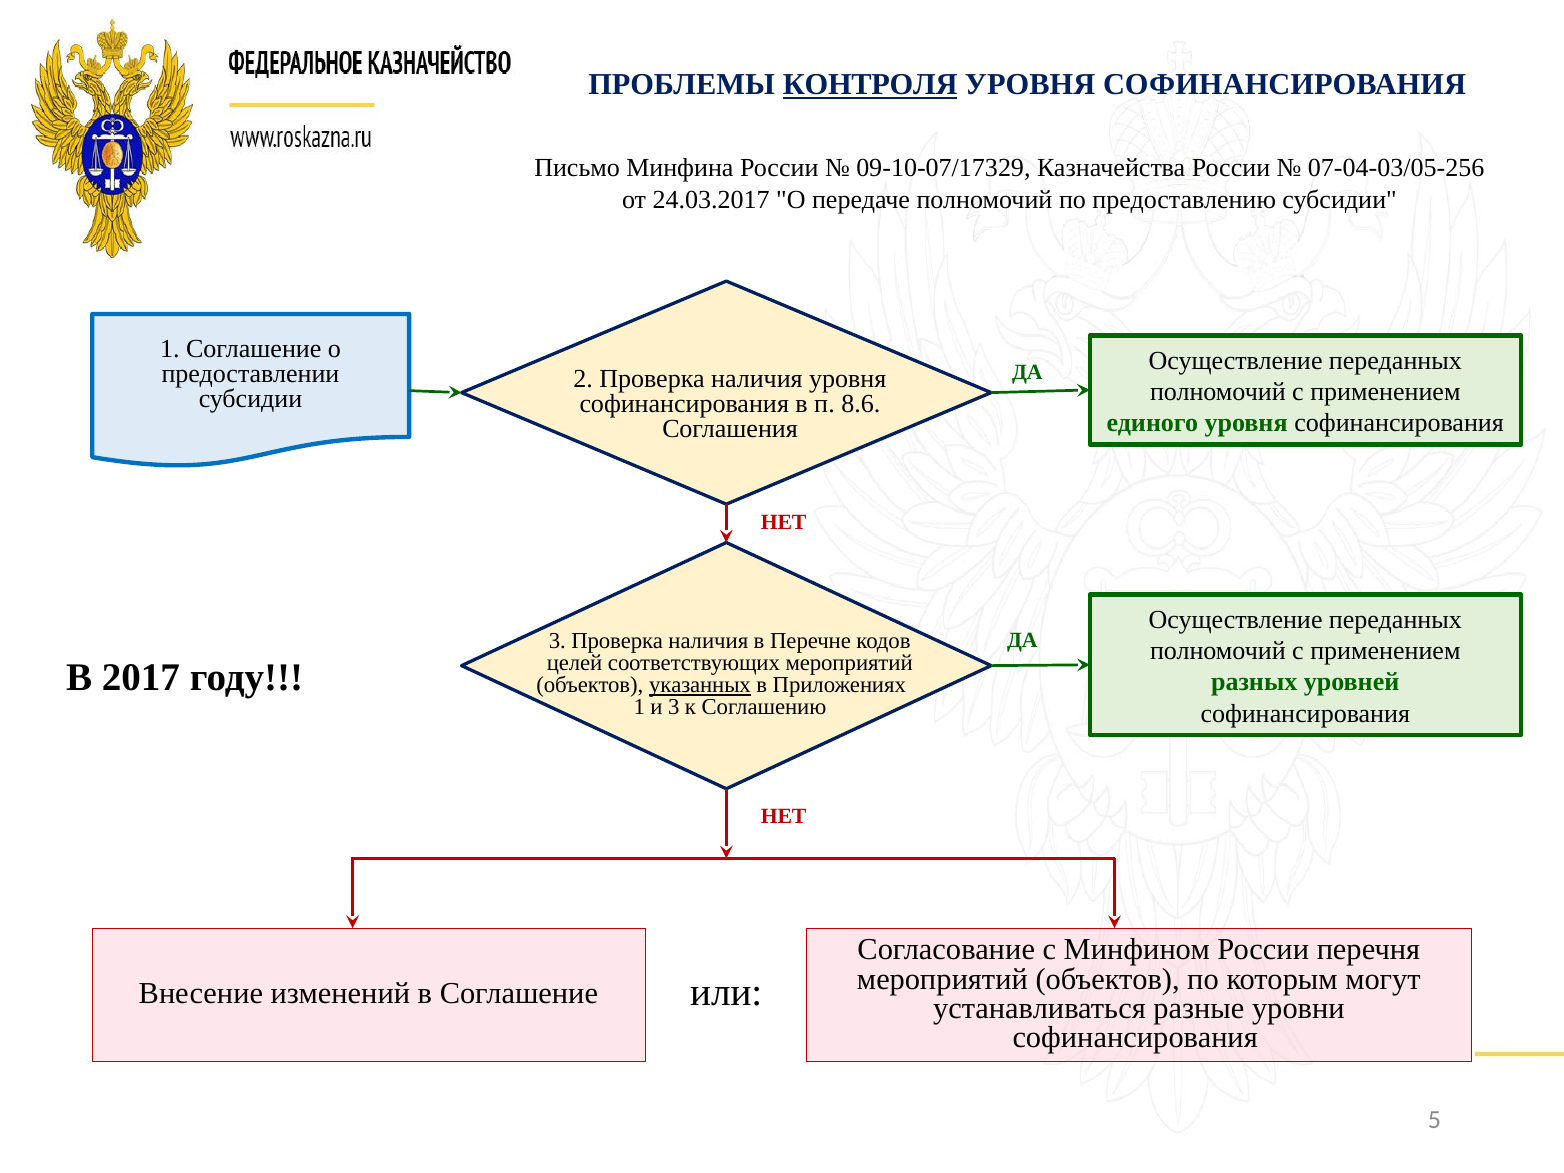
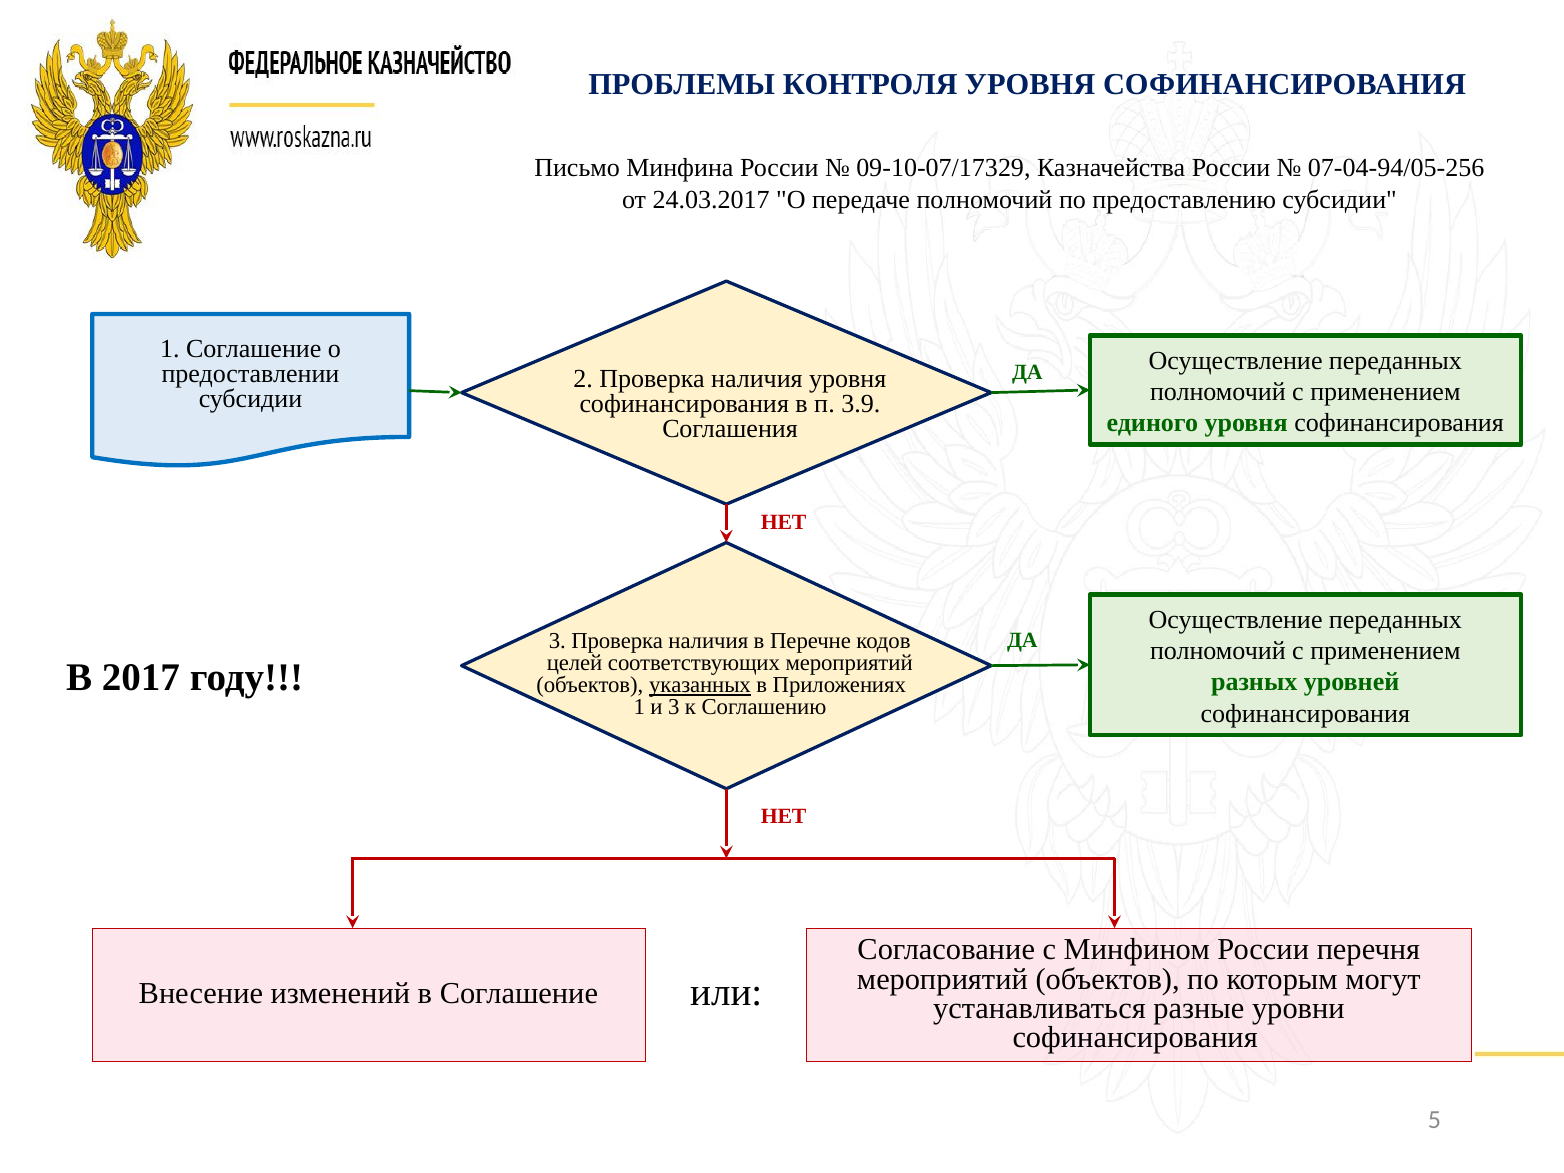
КОНТРОЛЯ underline: present -> none
07-04-03/05-256: 07-04-03/05-256 -> 07-04-94/05-256
8.6: 8.6 -> 3.9
